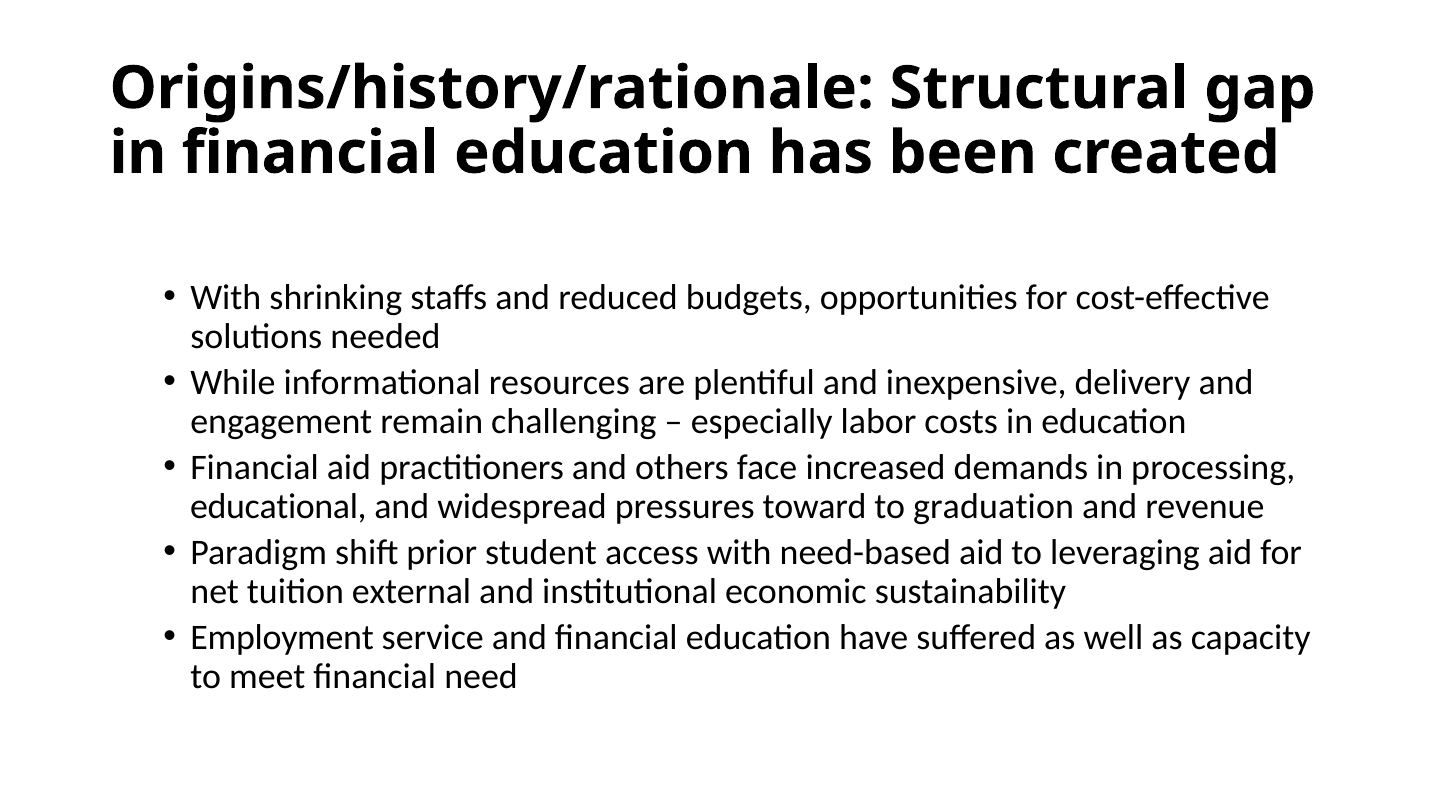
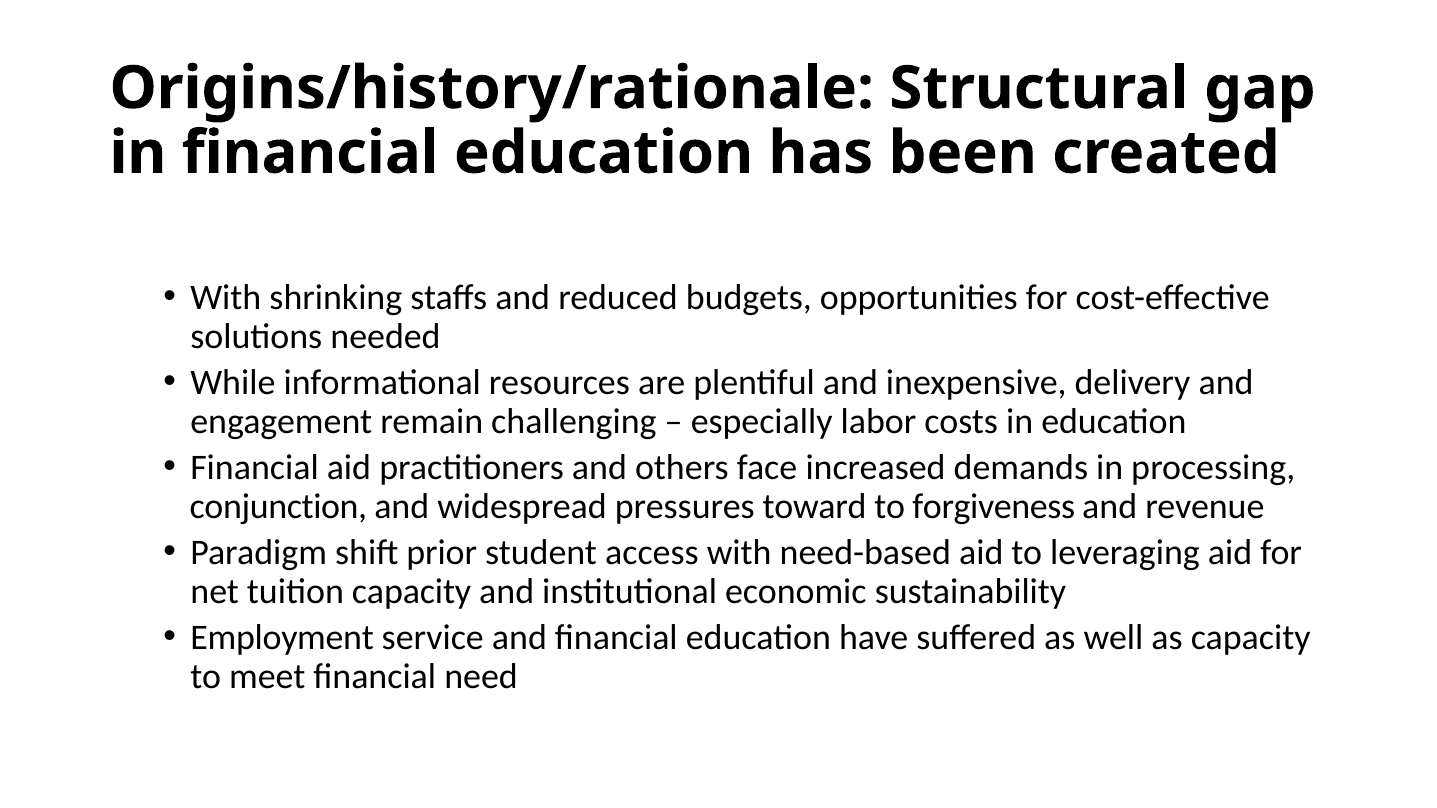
educational: educational -> conjunction
graduation: graduation -> forgiveness
tuition external: external -> capacity
